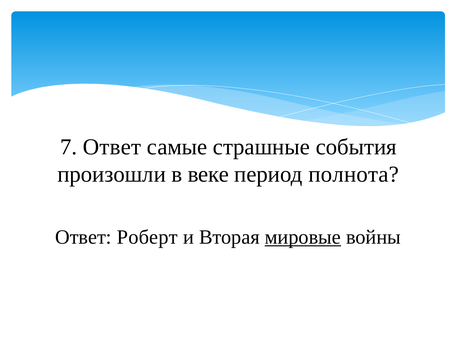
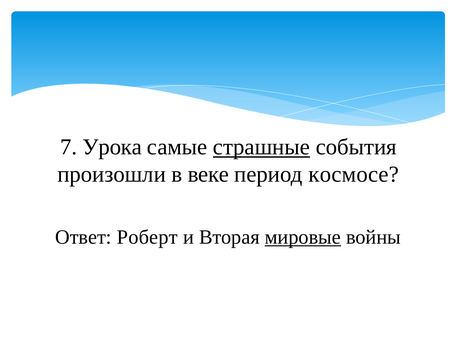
7 Ответ: Ответ -> Урока
страшные underline: none -> present
полнота: полнота -> космосе
